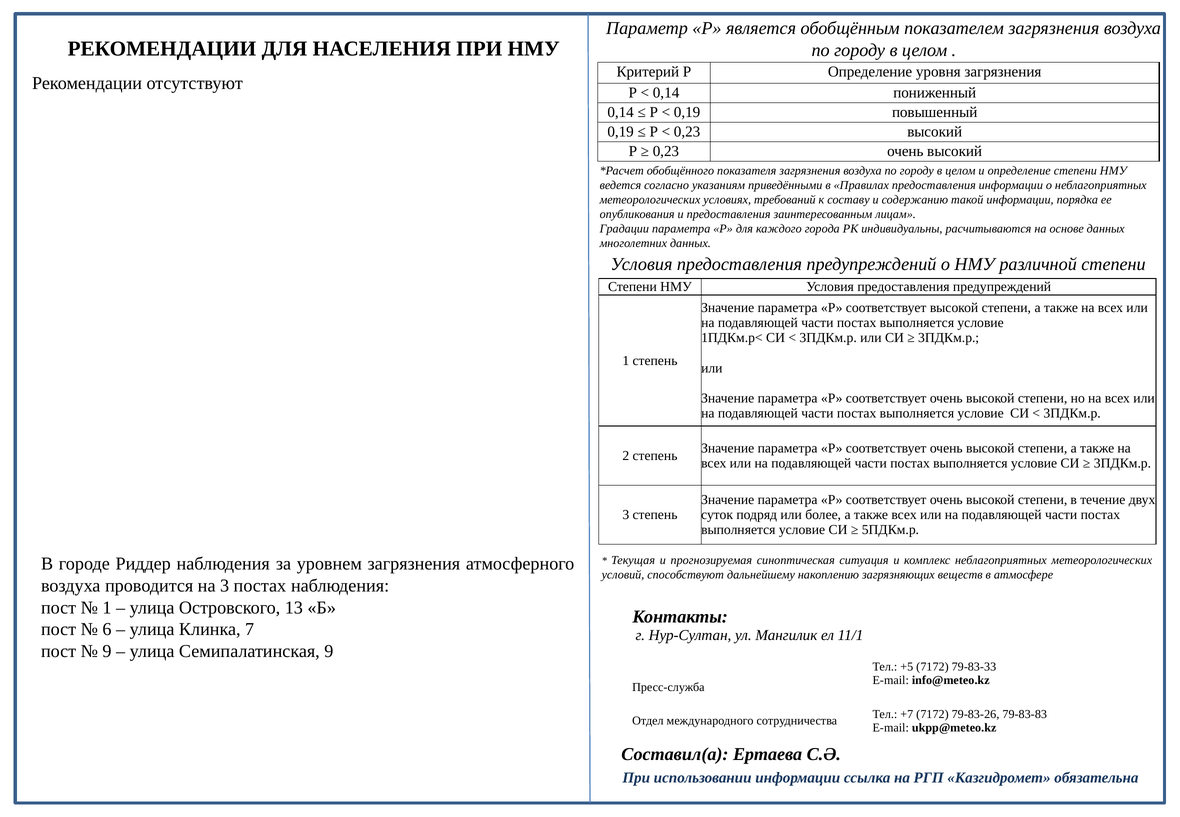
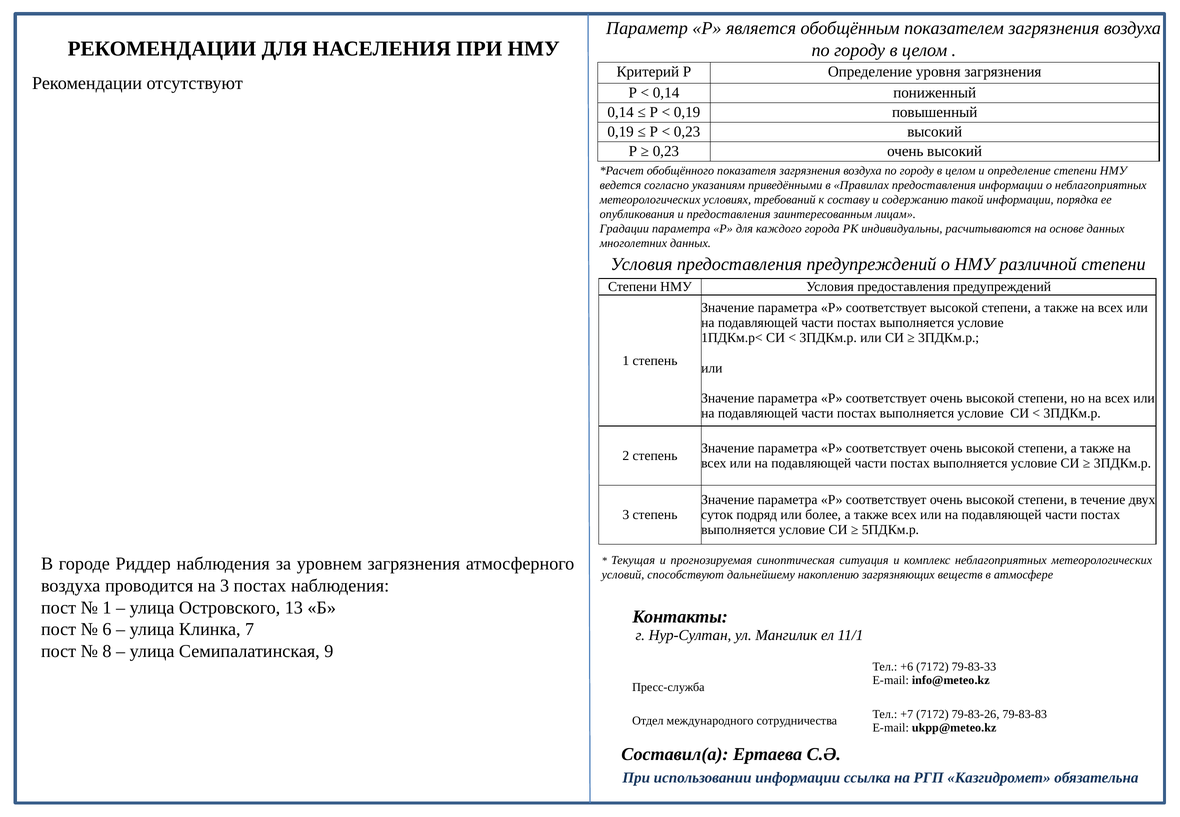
9 at (107, 651): 9 -> 8
+5: +5 -> +6
